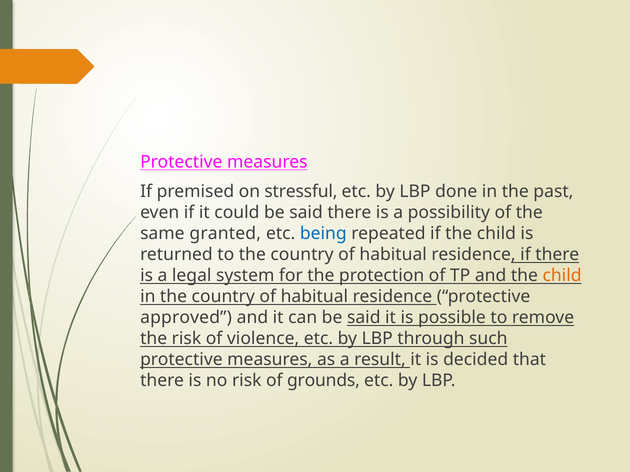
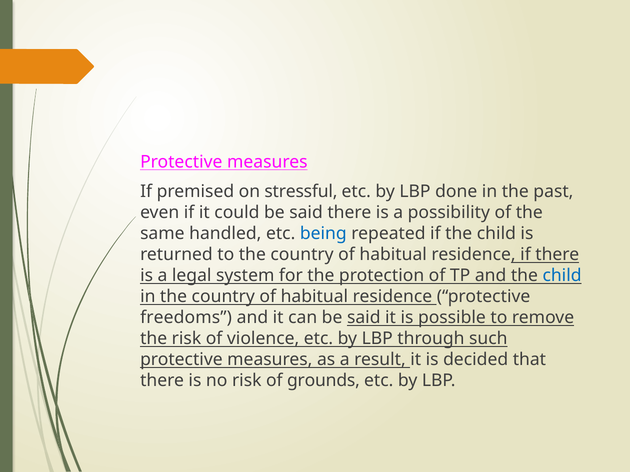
granted: granted -> handled
child at (562, 276) colour: orange -> blue
approved: approved -> freedoms
